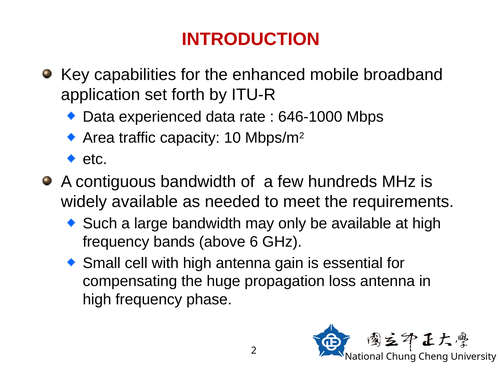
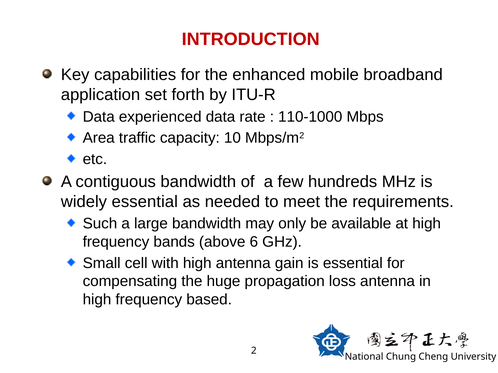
646-1000: 646-1000 -> 110-1000
widely available: available -> essential
phase: phase -> based
